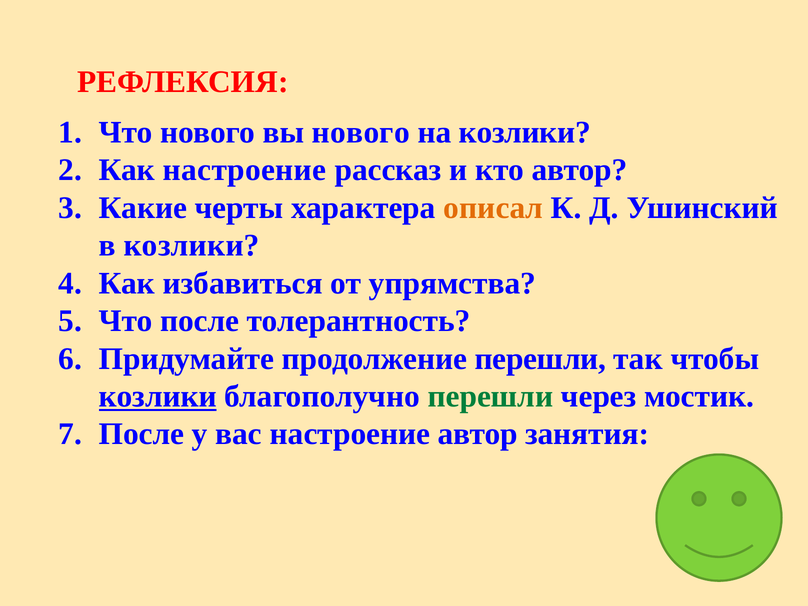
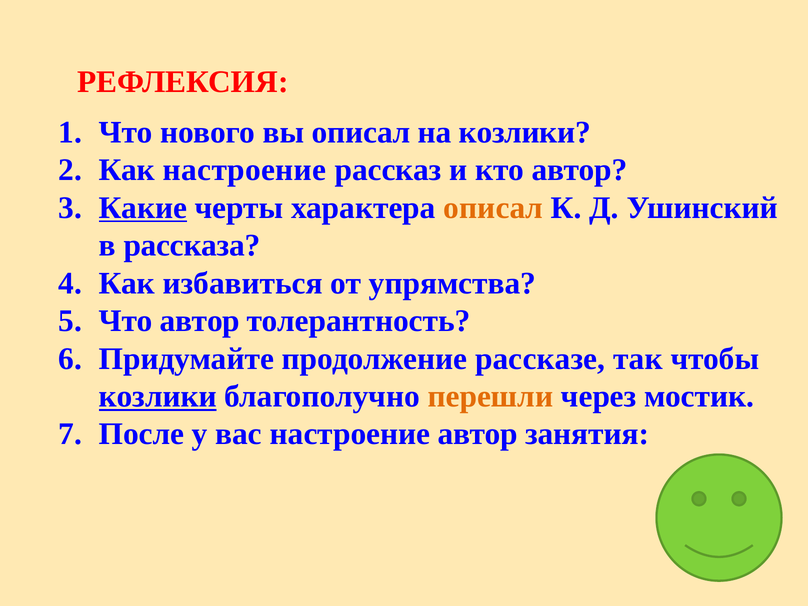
вы нового: нового -> описал
Какие underline: none -> present
в козлики: козлики -> рассказа
Что после: после -> автор
продолжение перешли: перешли -> рассказе
перешли at (490, 396) colour: green -> orange
